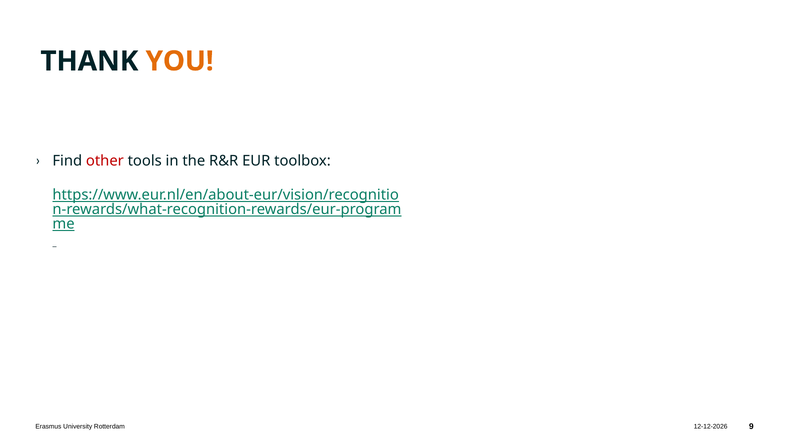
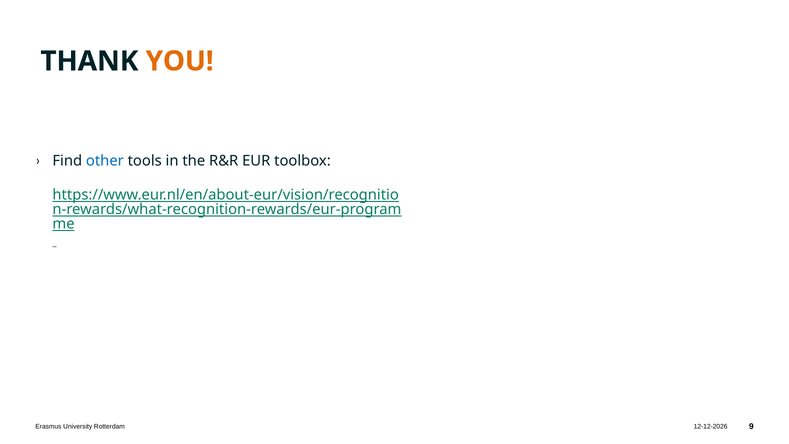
other colour: red -> blue
